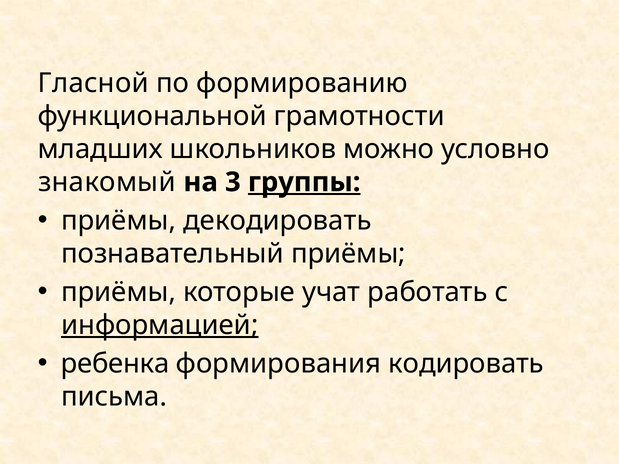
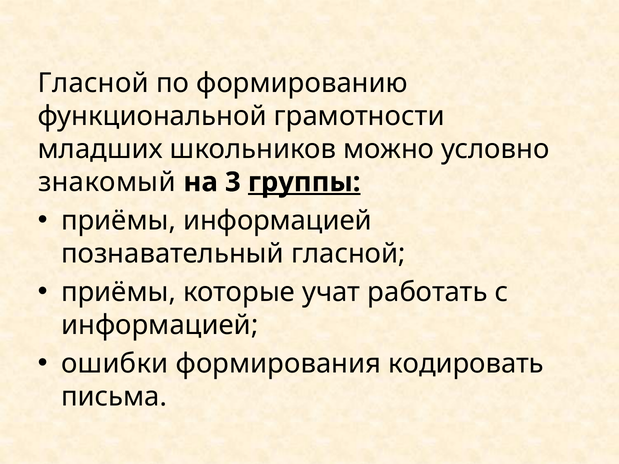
приёмы декодировать: декодировать -> информацией
познавательный приёмы: приёмы -> гласной
информацией at (160, 325) underline: present -> none
ребенка: ребенка -> ошибки
